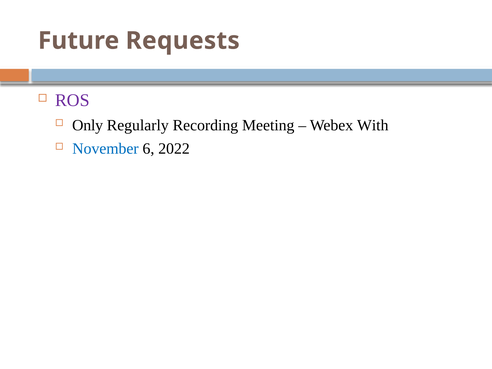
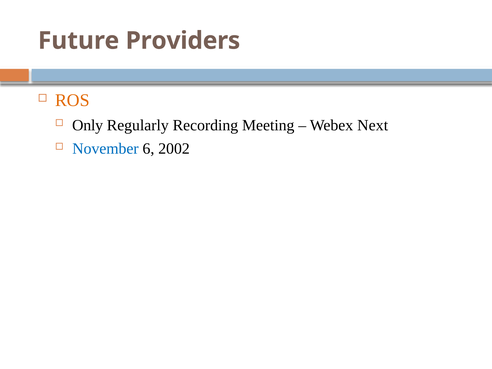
Requests: Requests -> Providers
ROS colour: purple -> orange
With: With -> Next
2022: 2022 -> 2002
